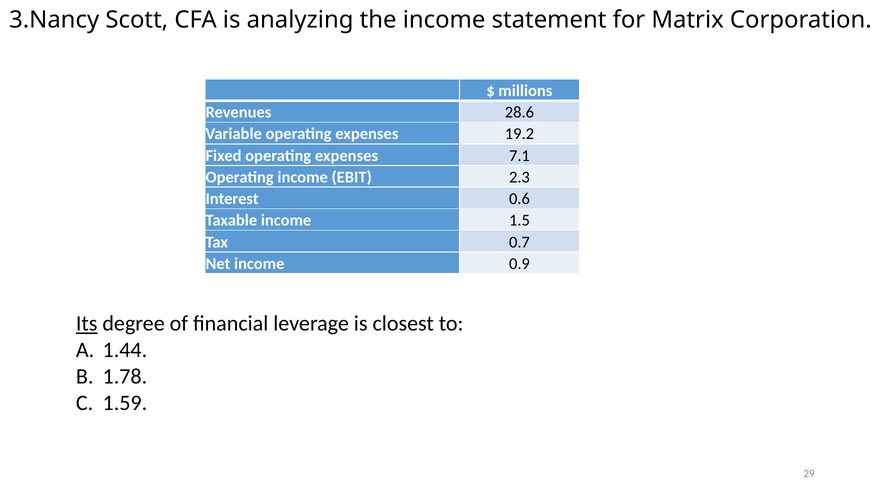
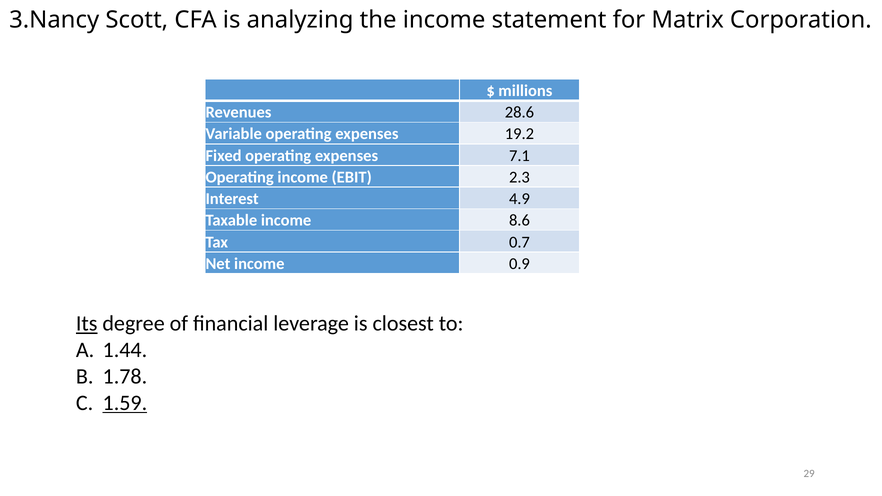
0.6: 0.6 -> 4.9
1.5: 1.5 -> 8.6
1.59 underline: none -> present
